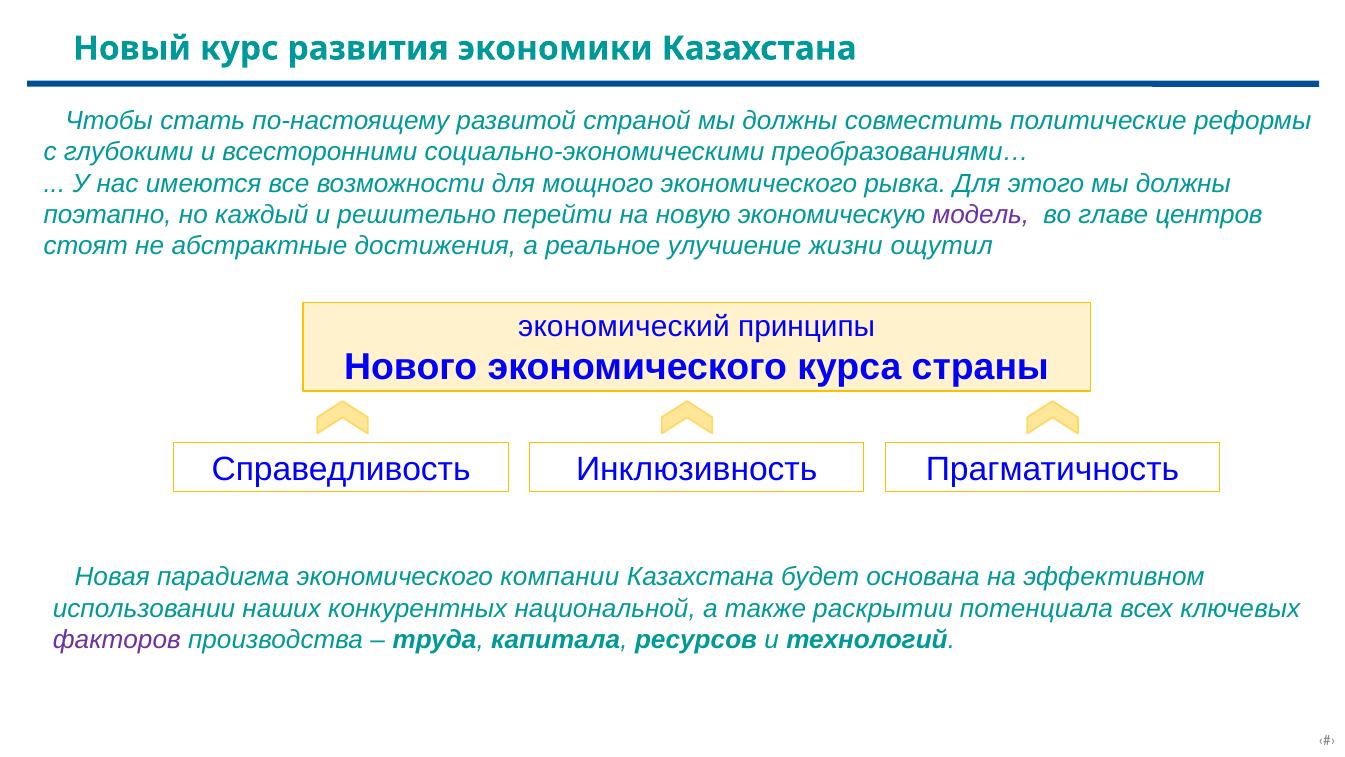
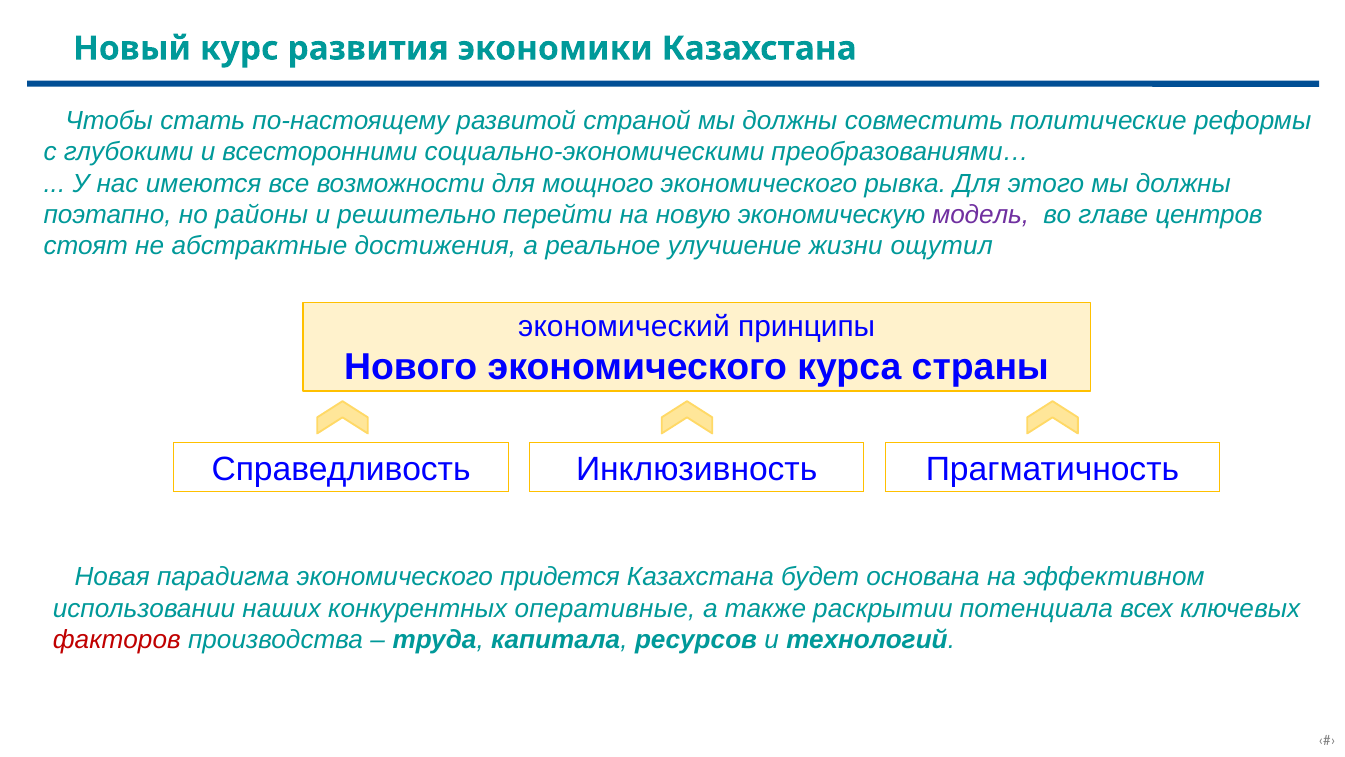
каждый: каждый -> районы
компании: компании -> придется
национальной: национальной -> оперативные
факторов colour: purple -> red
